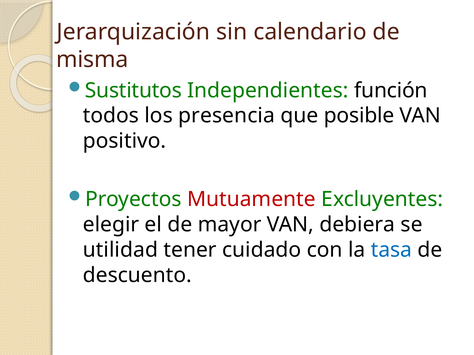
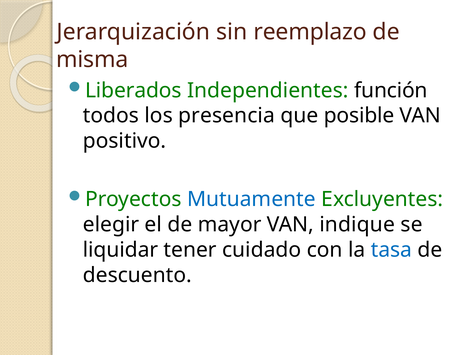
calendario: calendario -> reemplazo
Sustitutos: Sustitutos -> Liberados
Mutuamente colour: red -> blue
debiera: debiera -> indique
utilidad: utilidad -> liquidar
